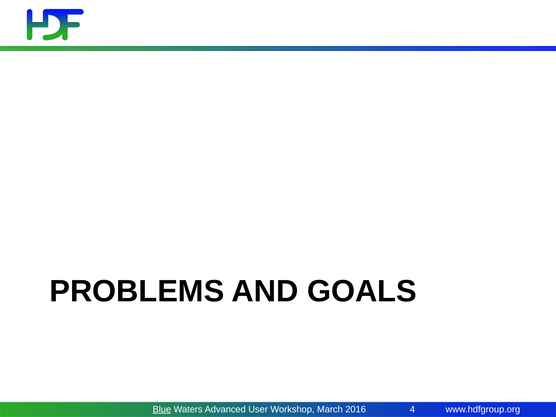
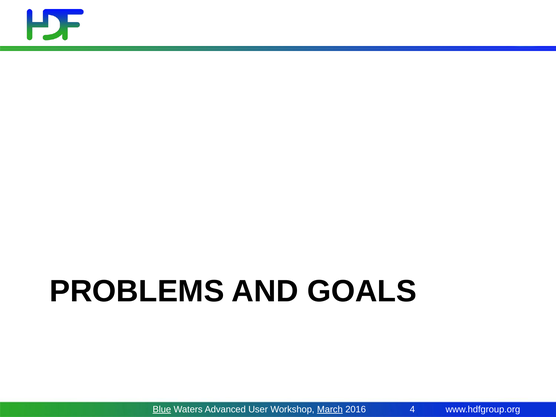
March underline: none -> present
